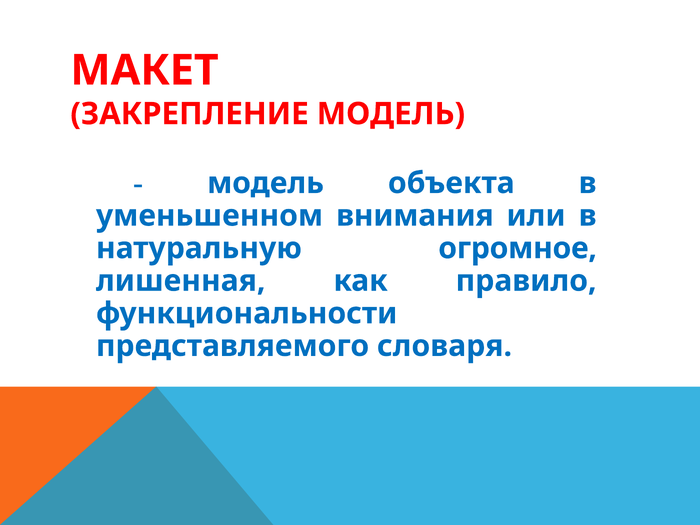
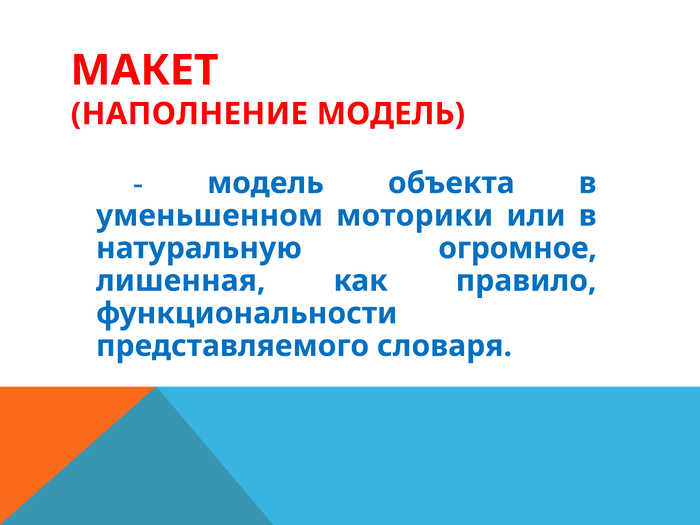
ЗАКРЕПЛЕНИЕ: ЗАКРЕПЛЕНИЕ -> НАПОЛНЕНИЕ
внимания: внимания -> моторики
